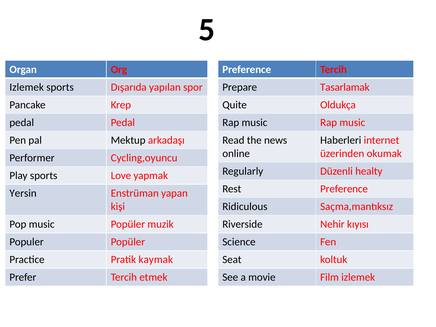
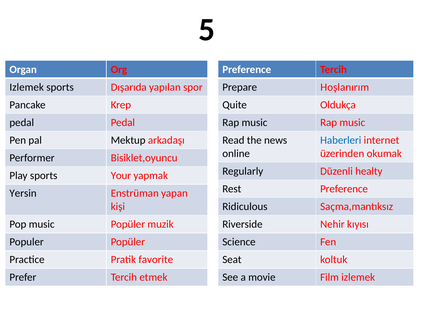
Tasarlamak: Tasarlamak -> Hoşlanırım
Haberleri colour: black -> blue
Cycling,oyuncu: Cycling,oyuncu -> Bisiklet,oyuncu
Love: Love -> Your
kaymak: kaymak -> favorite
